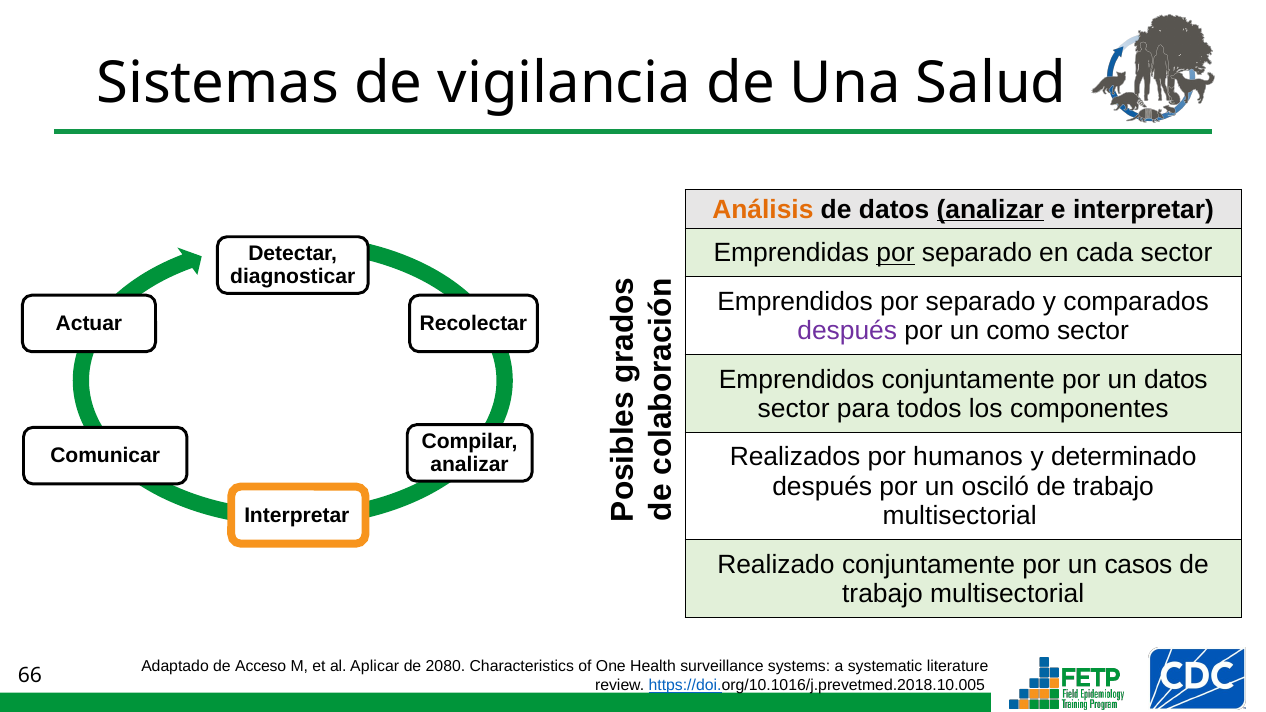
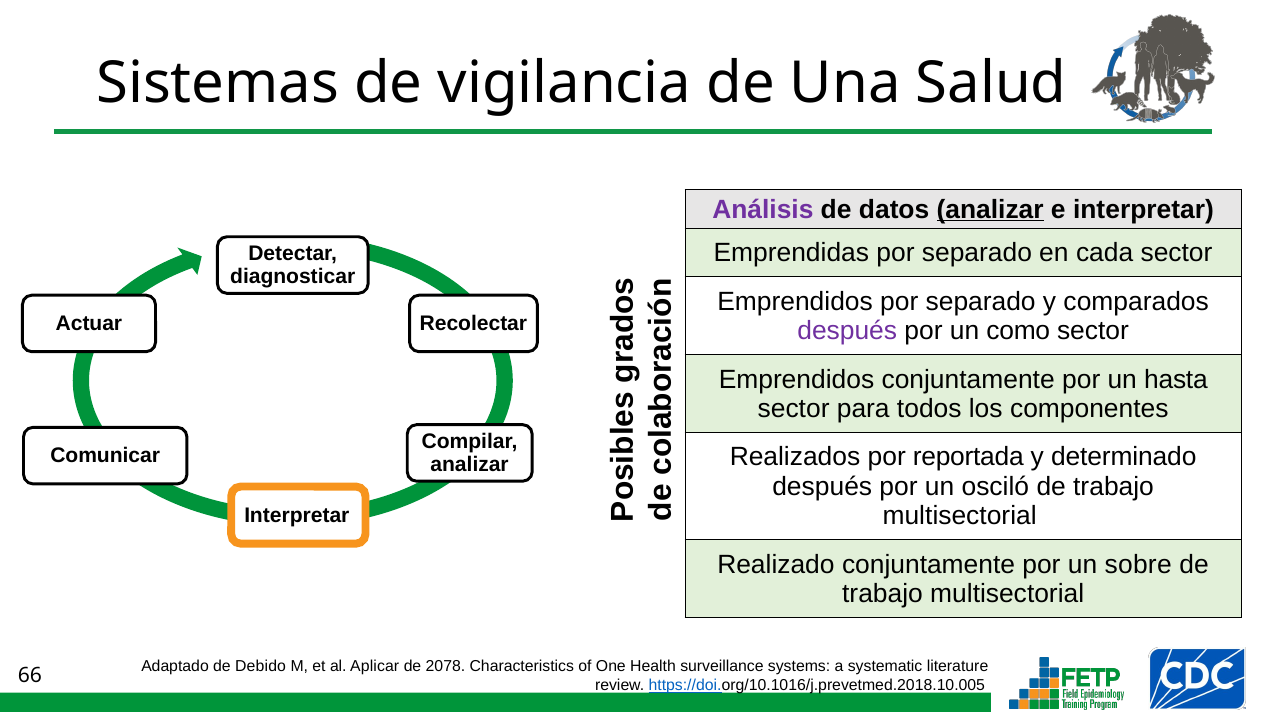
Análisis colour: orange -> purple
por at (896, 253) underline: present -> none
un datos: datos -> hasta
humanos: humanos -> reportada
casos: casos -> sobre
Acceso: Acceso -> Debido
2080: 2080 -> 2078
